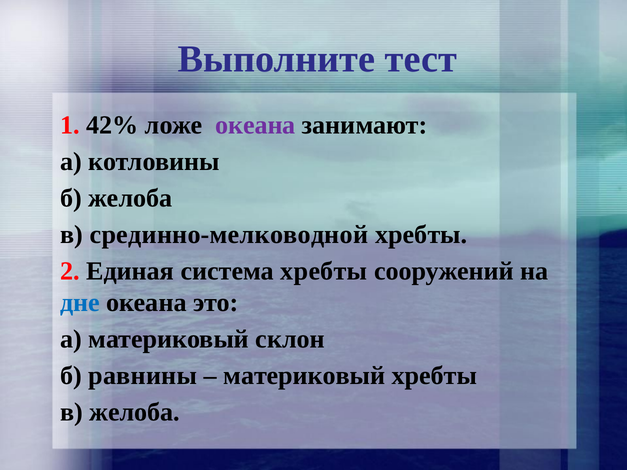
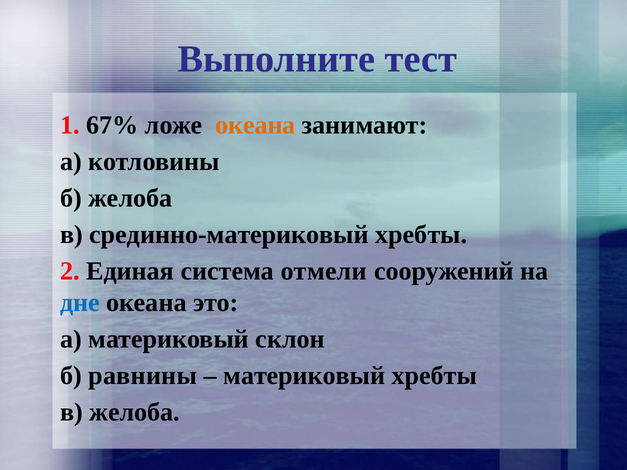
42%: 42% -> 67%
океана at (255, 125) colour: purple -> orange
срединно-мелководной: срединно-мелководной -> срединно-материковый
система хребты: хребты -> отмели
